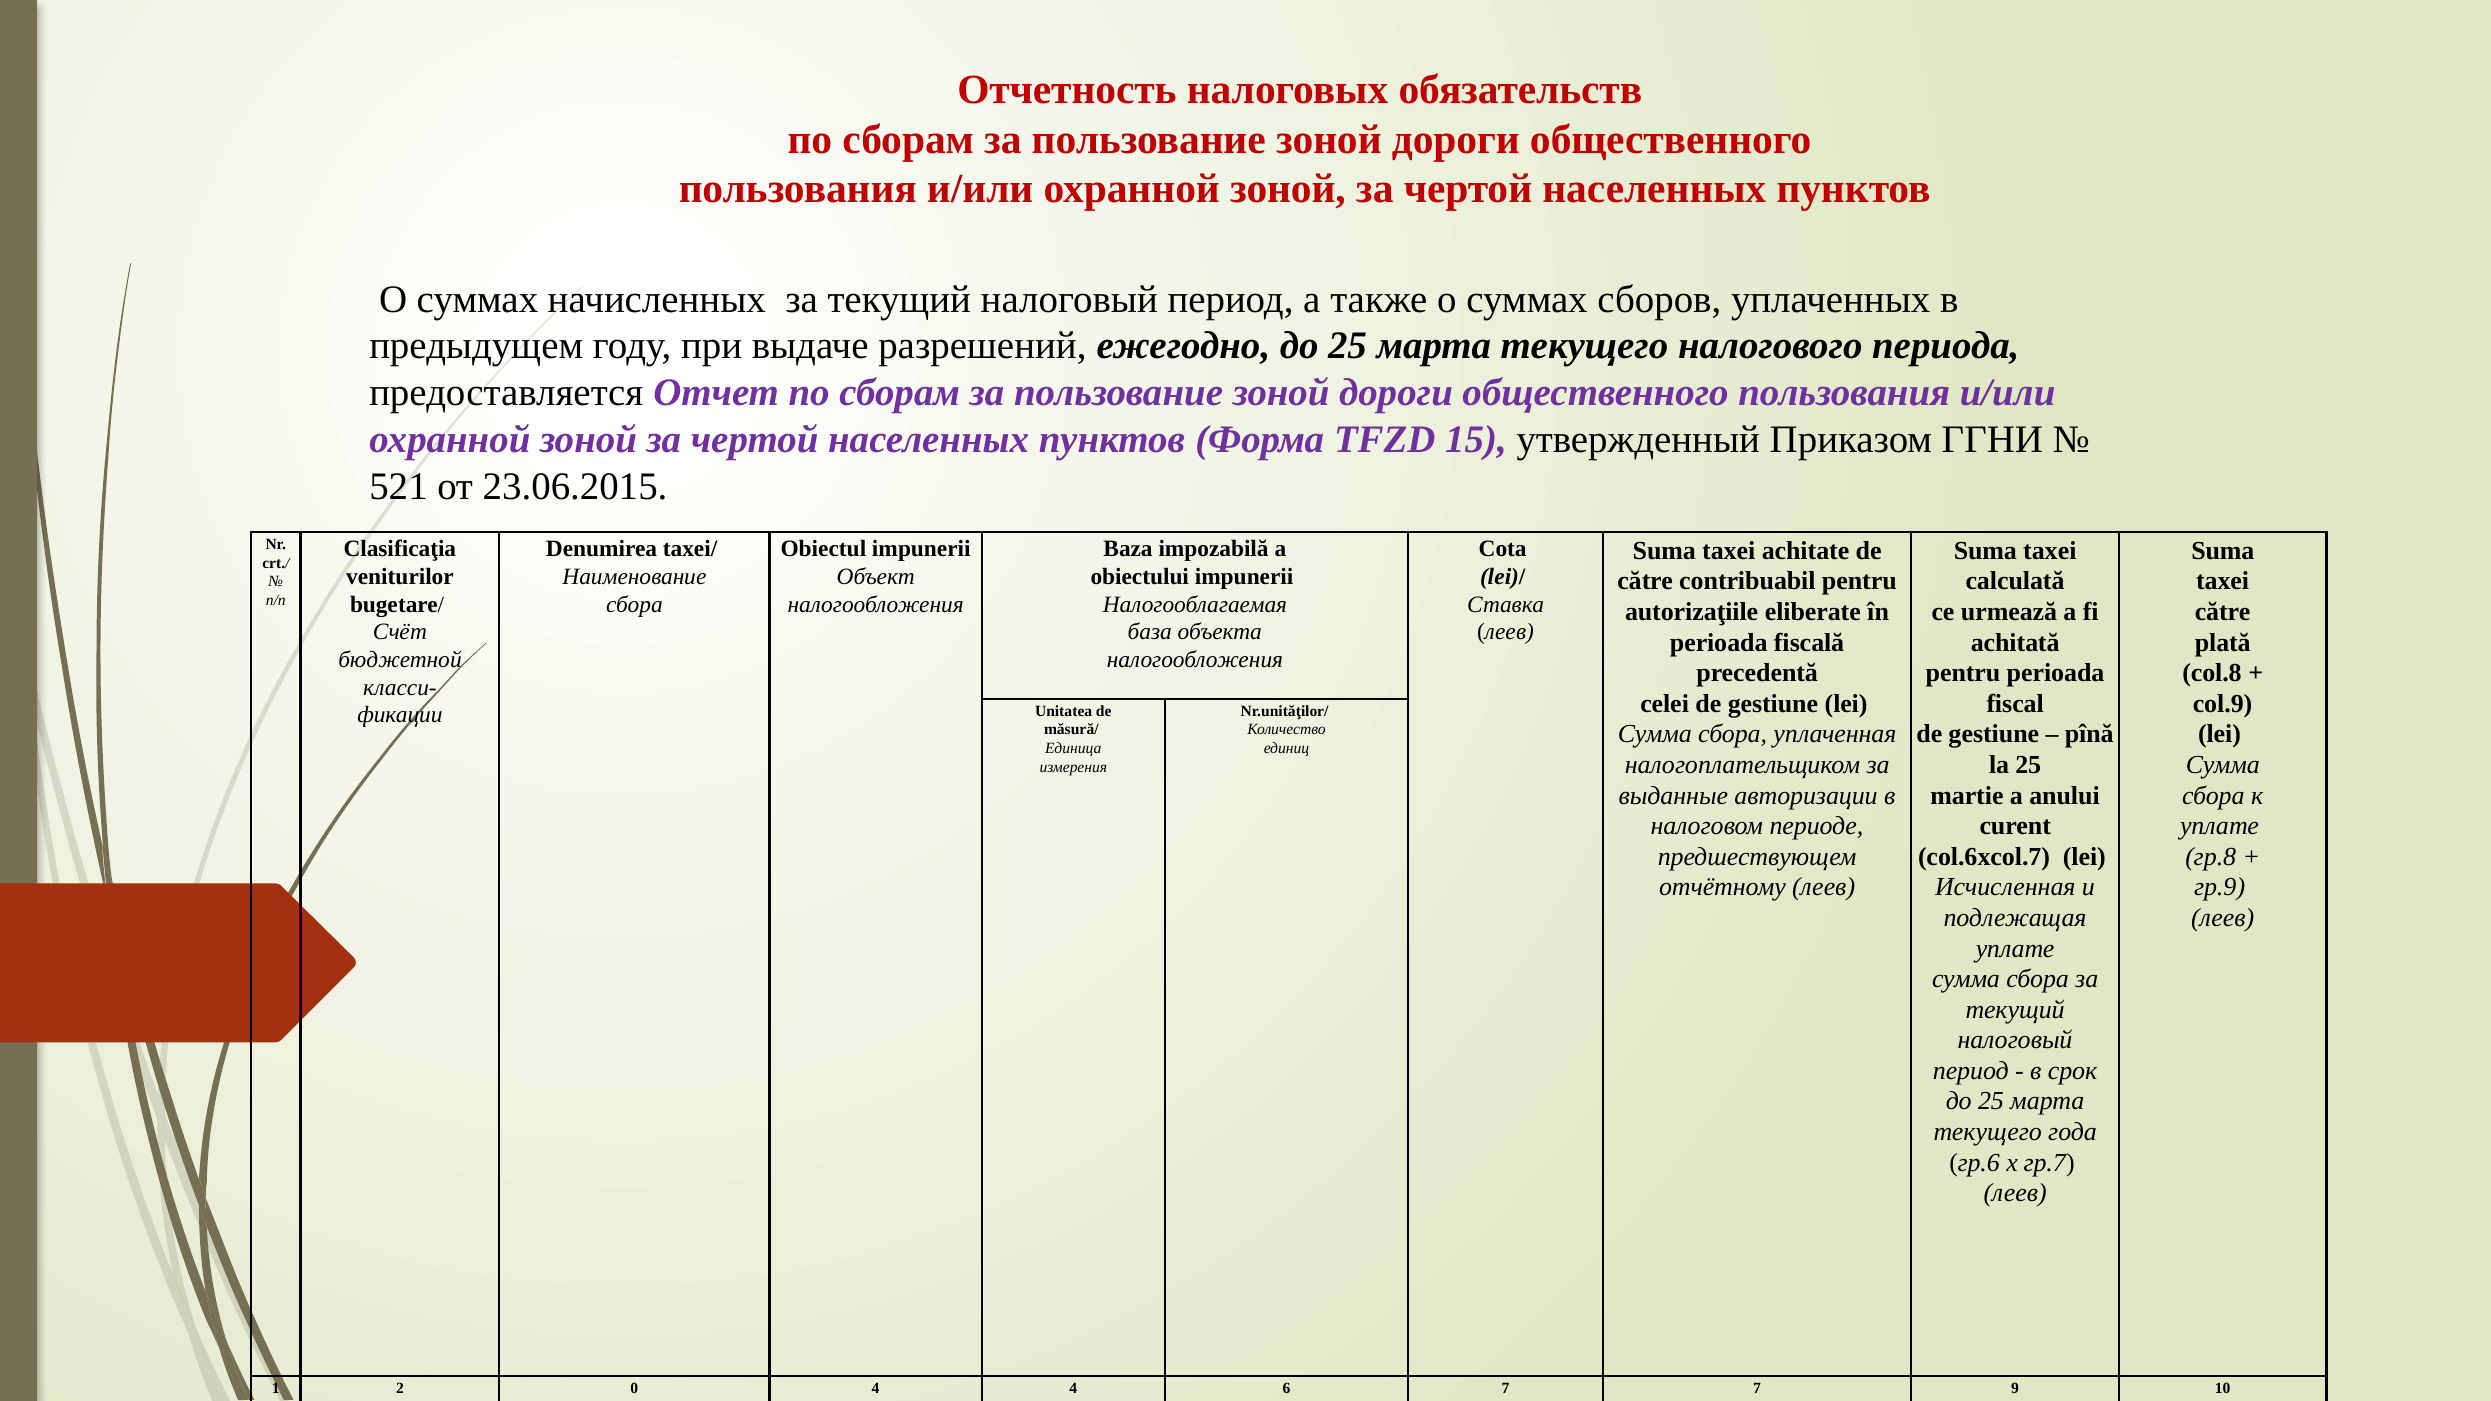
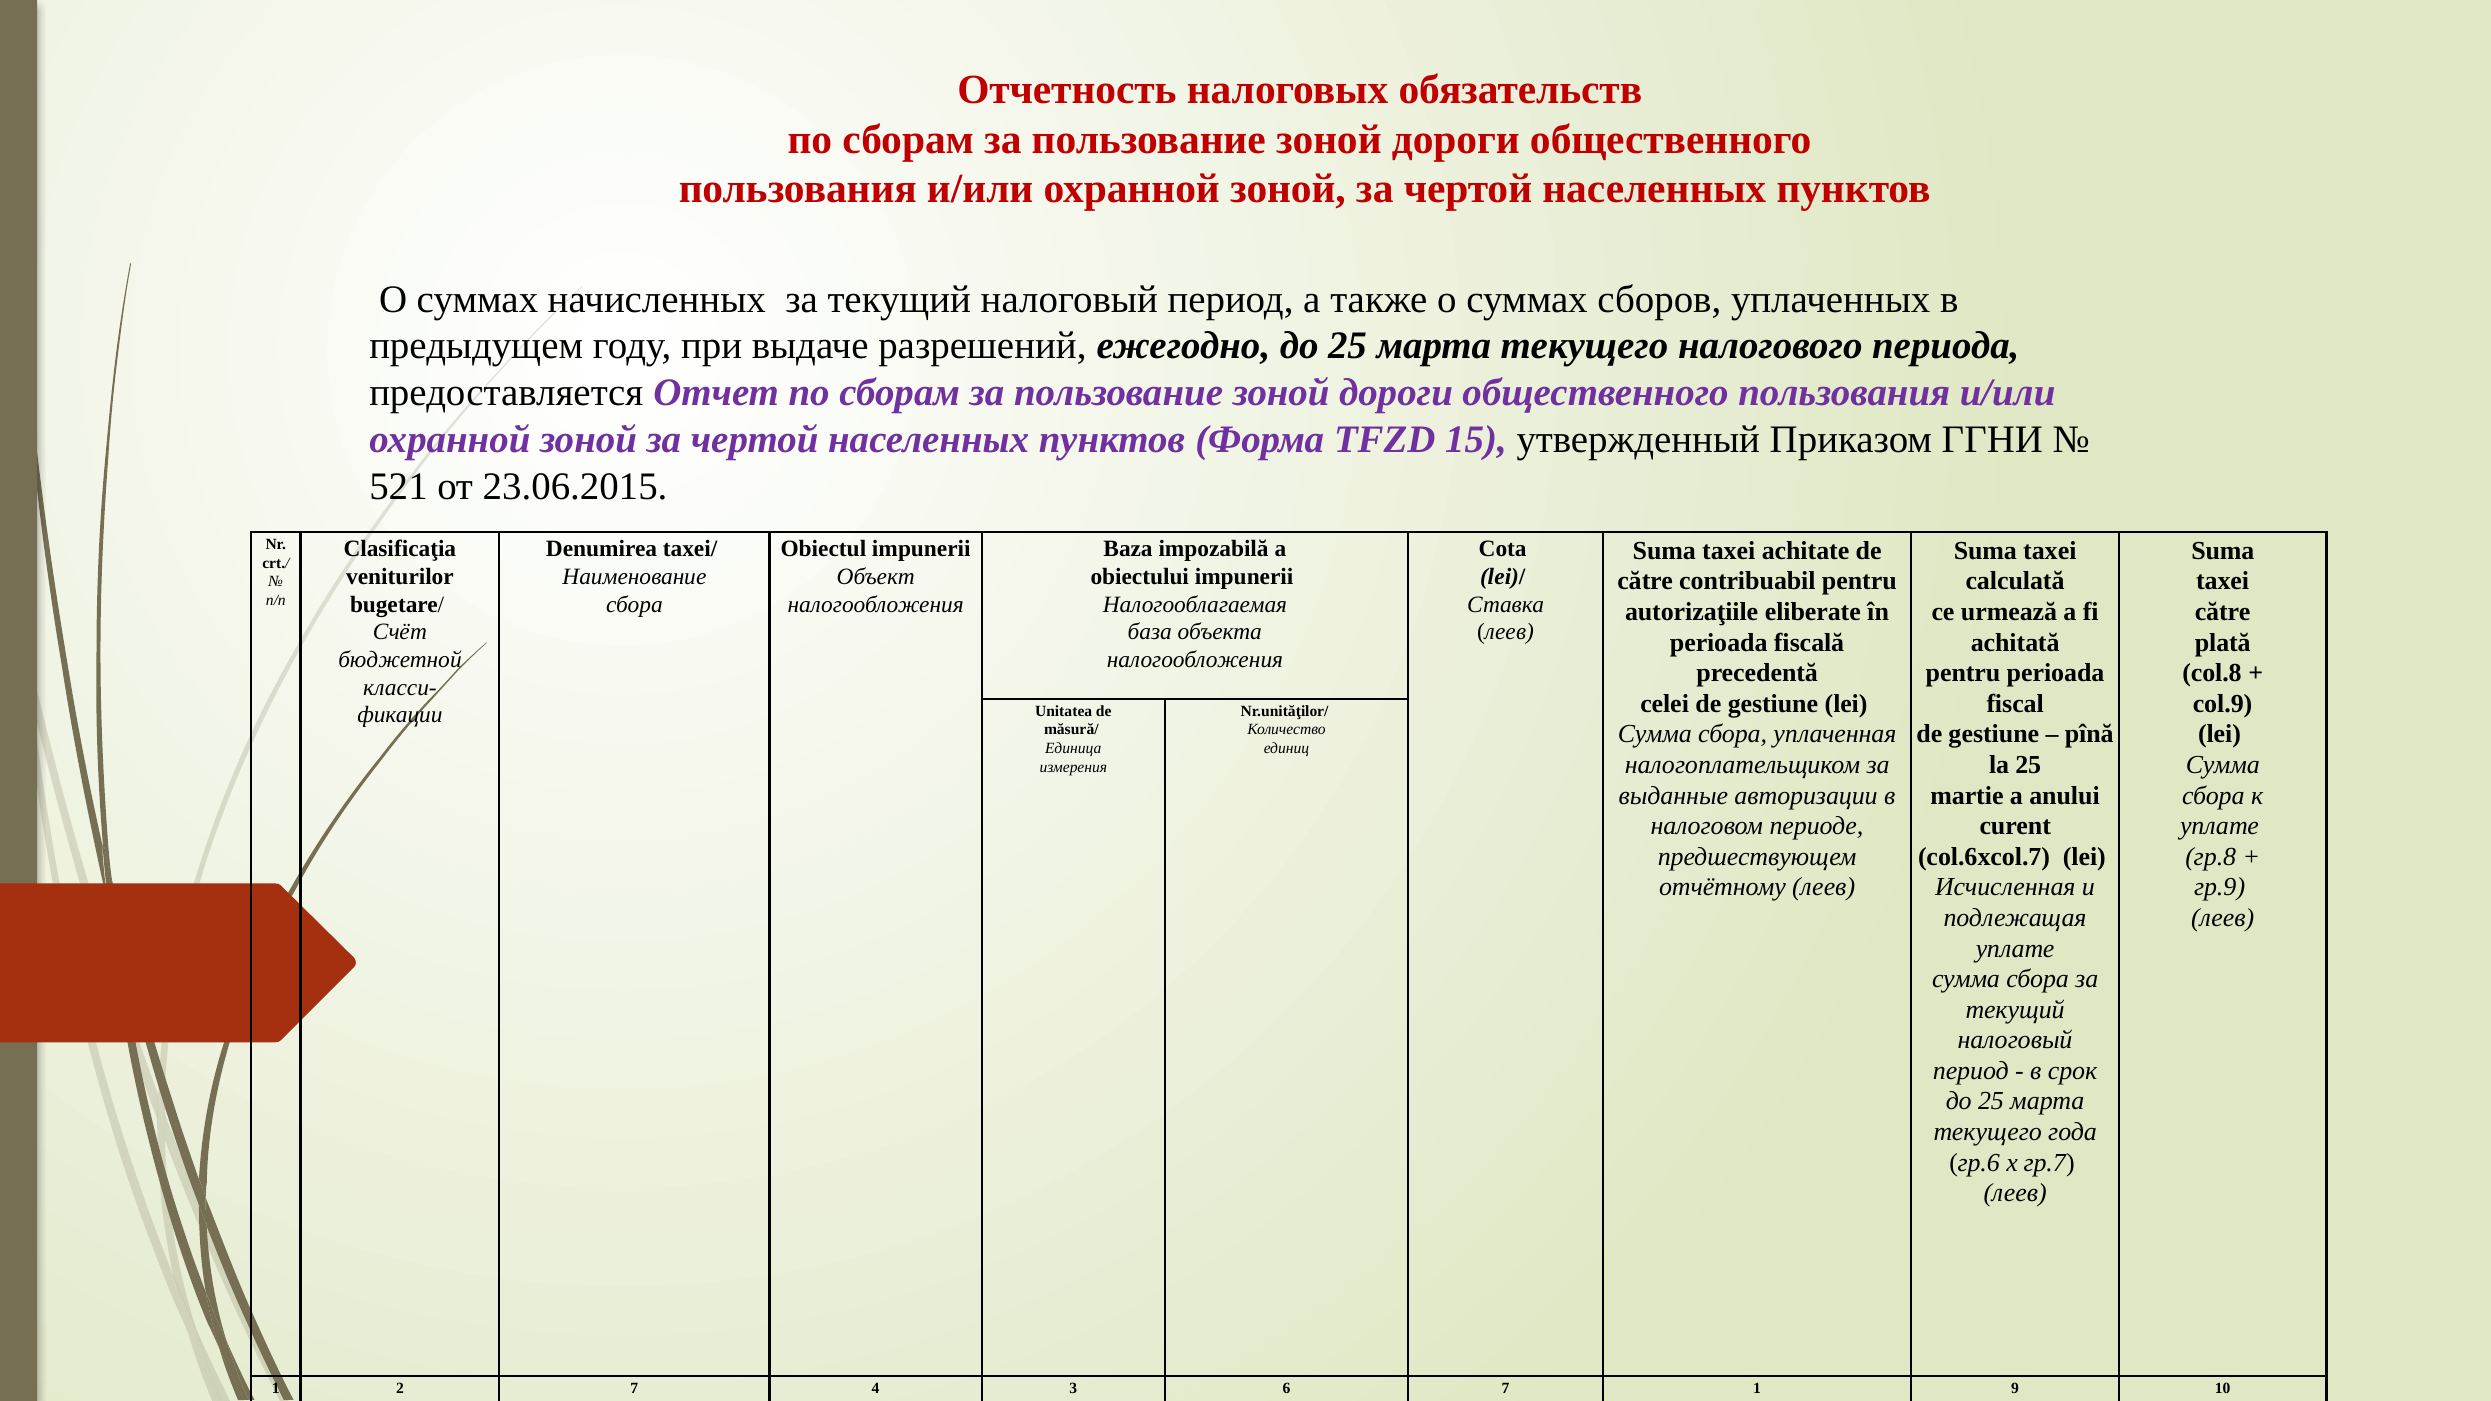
2 0: 0 -> 7
4 4: 4 -> 3
7 7: 7 -> 1
